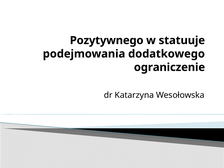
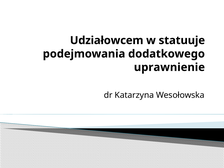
Pozytywnego: Pozytywnego -> Udziałowcem
ograniczenie: ograniczenie -> uprawnienie
